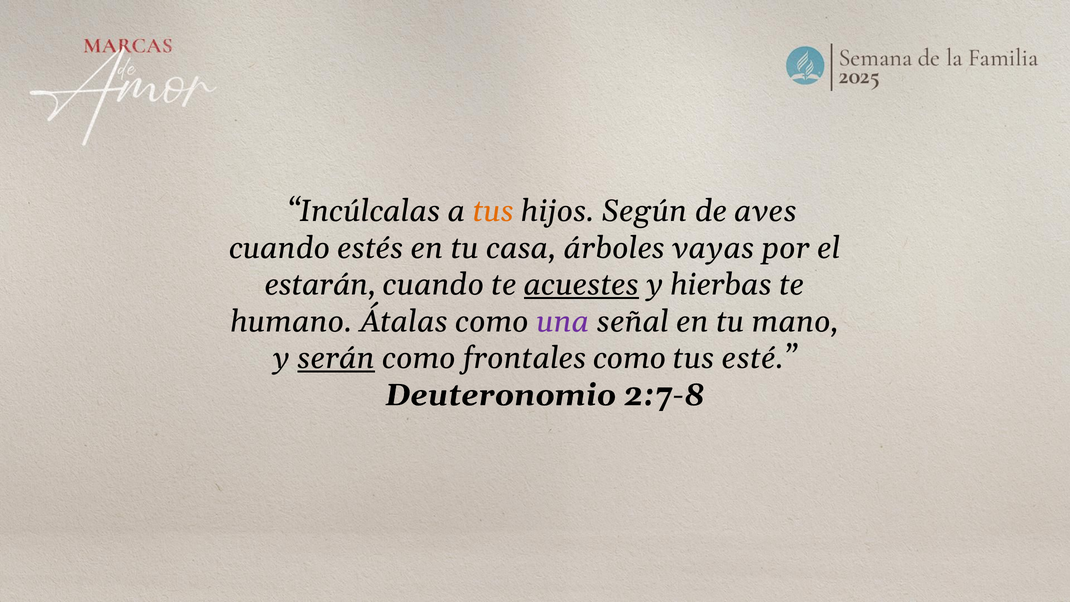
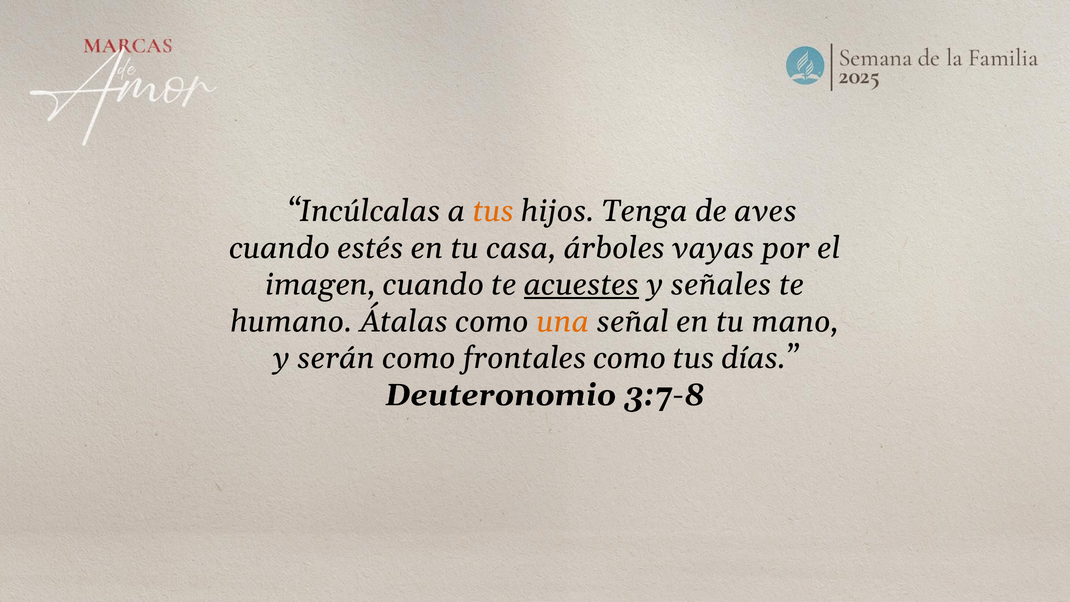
Según: Según -> Tenga
estarán: estarán -> imagen
hierbas: hierbas -> señales
una colour: purple -> orange
serán underline: present -> none
esté: esté -> días
2:7-8: 2:7-8 -> 3:7-8
